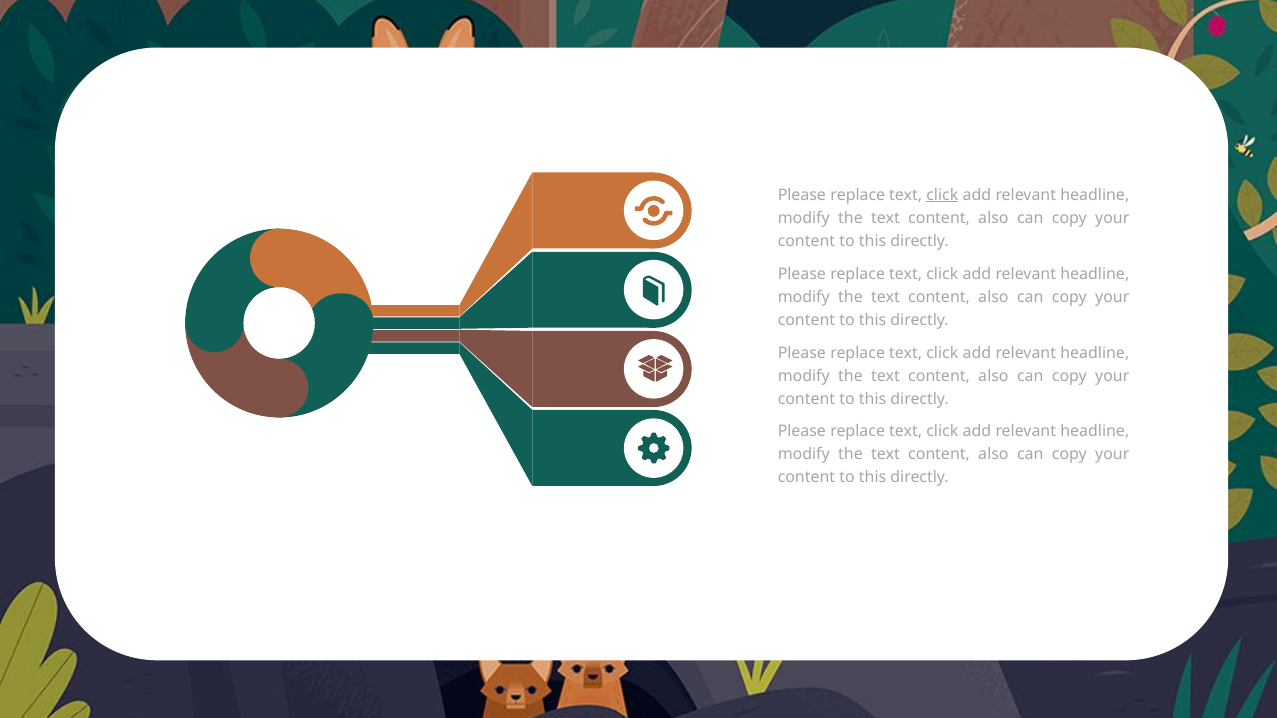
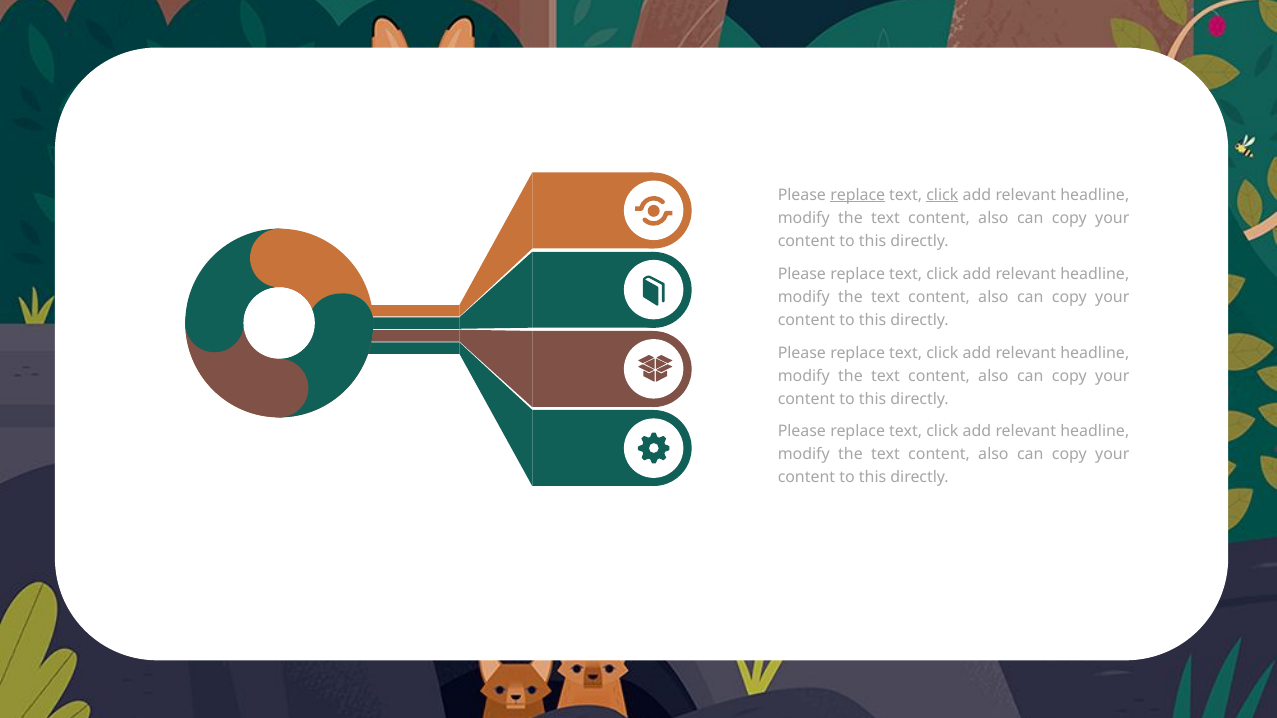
replace at (858, 195) underline: none -> present
